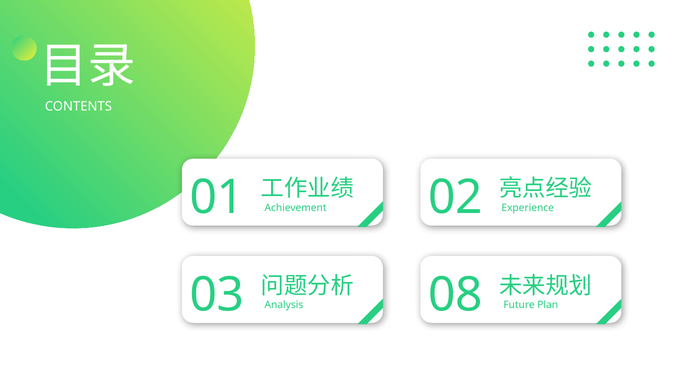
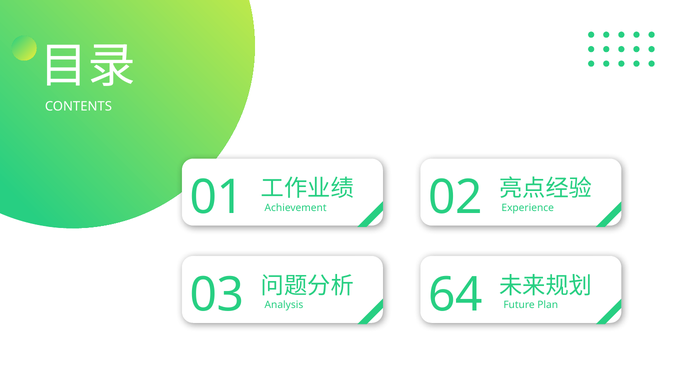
08: 08 -> 64
